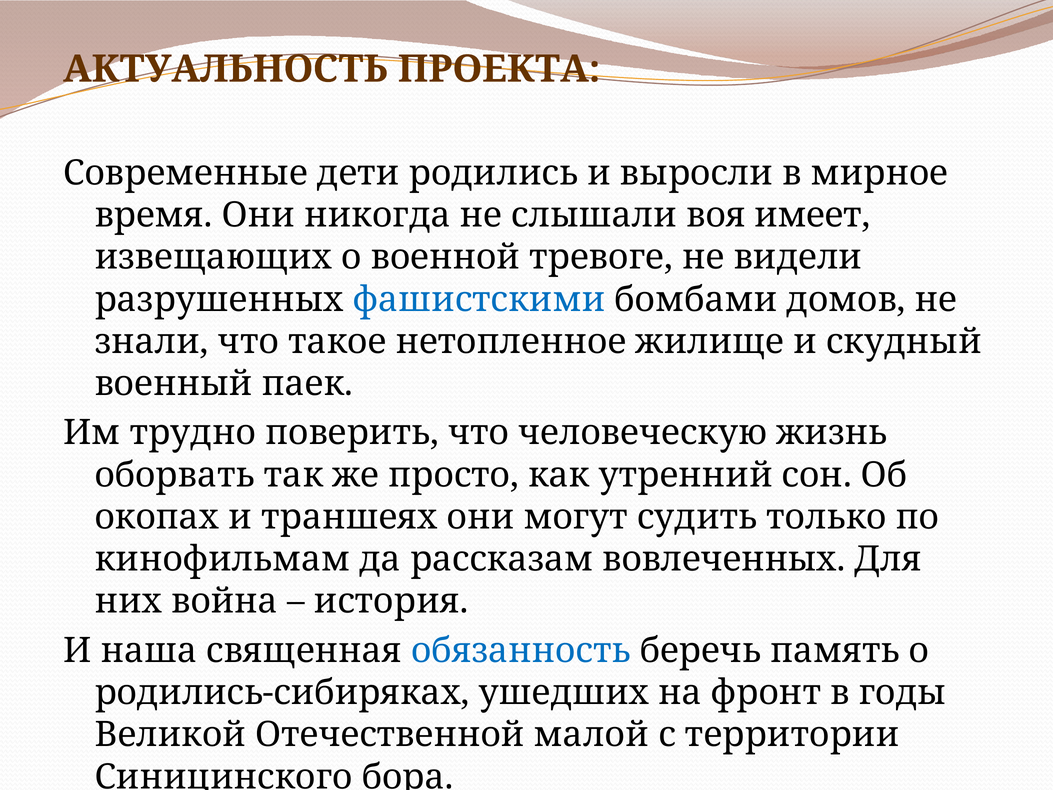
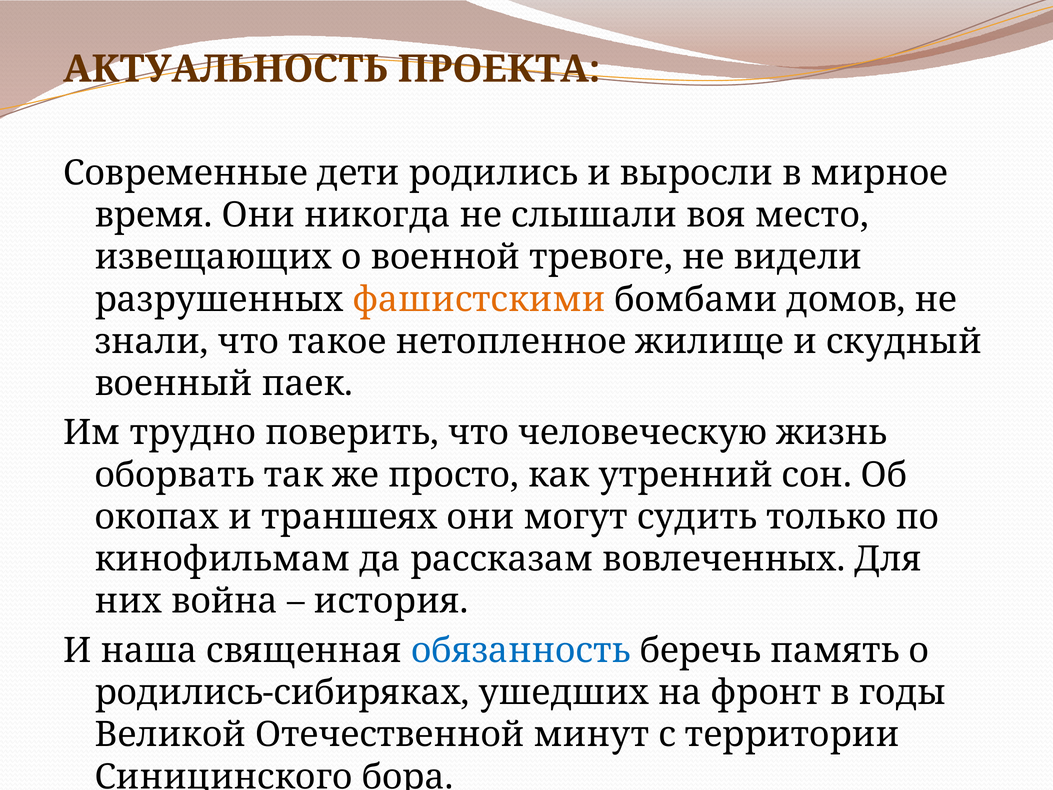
имеет: имеет -> место
фашистскими colour: blue -> orange
малой: малой -> минут
